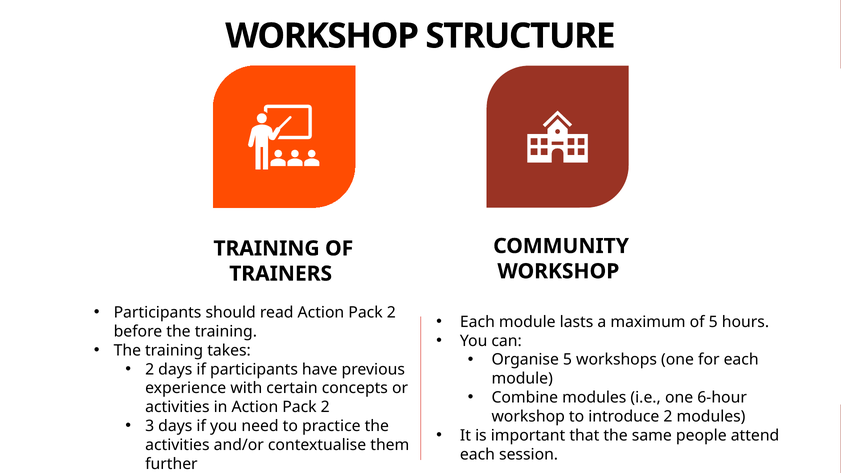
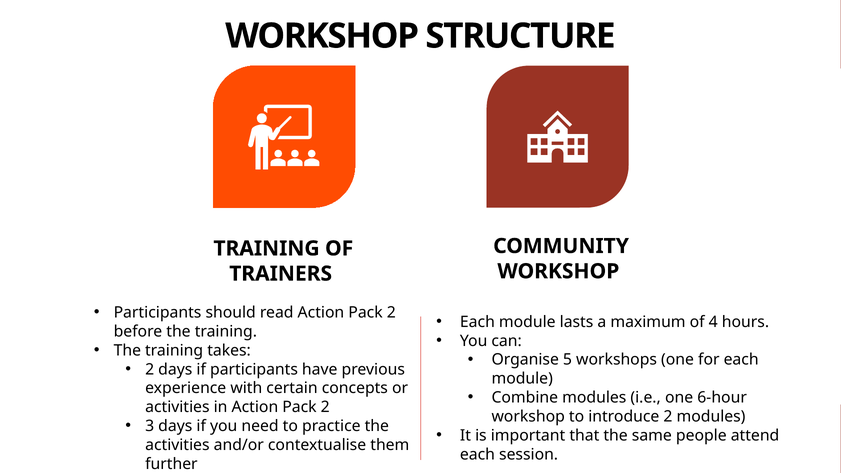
of 5: 5 -> 4
